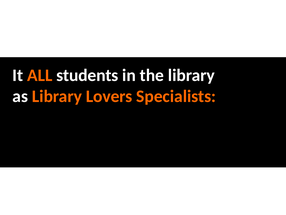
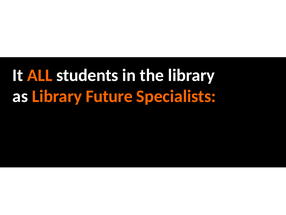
Lovers: Lovers -> Future
